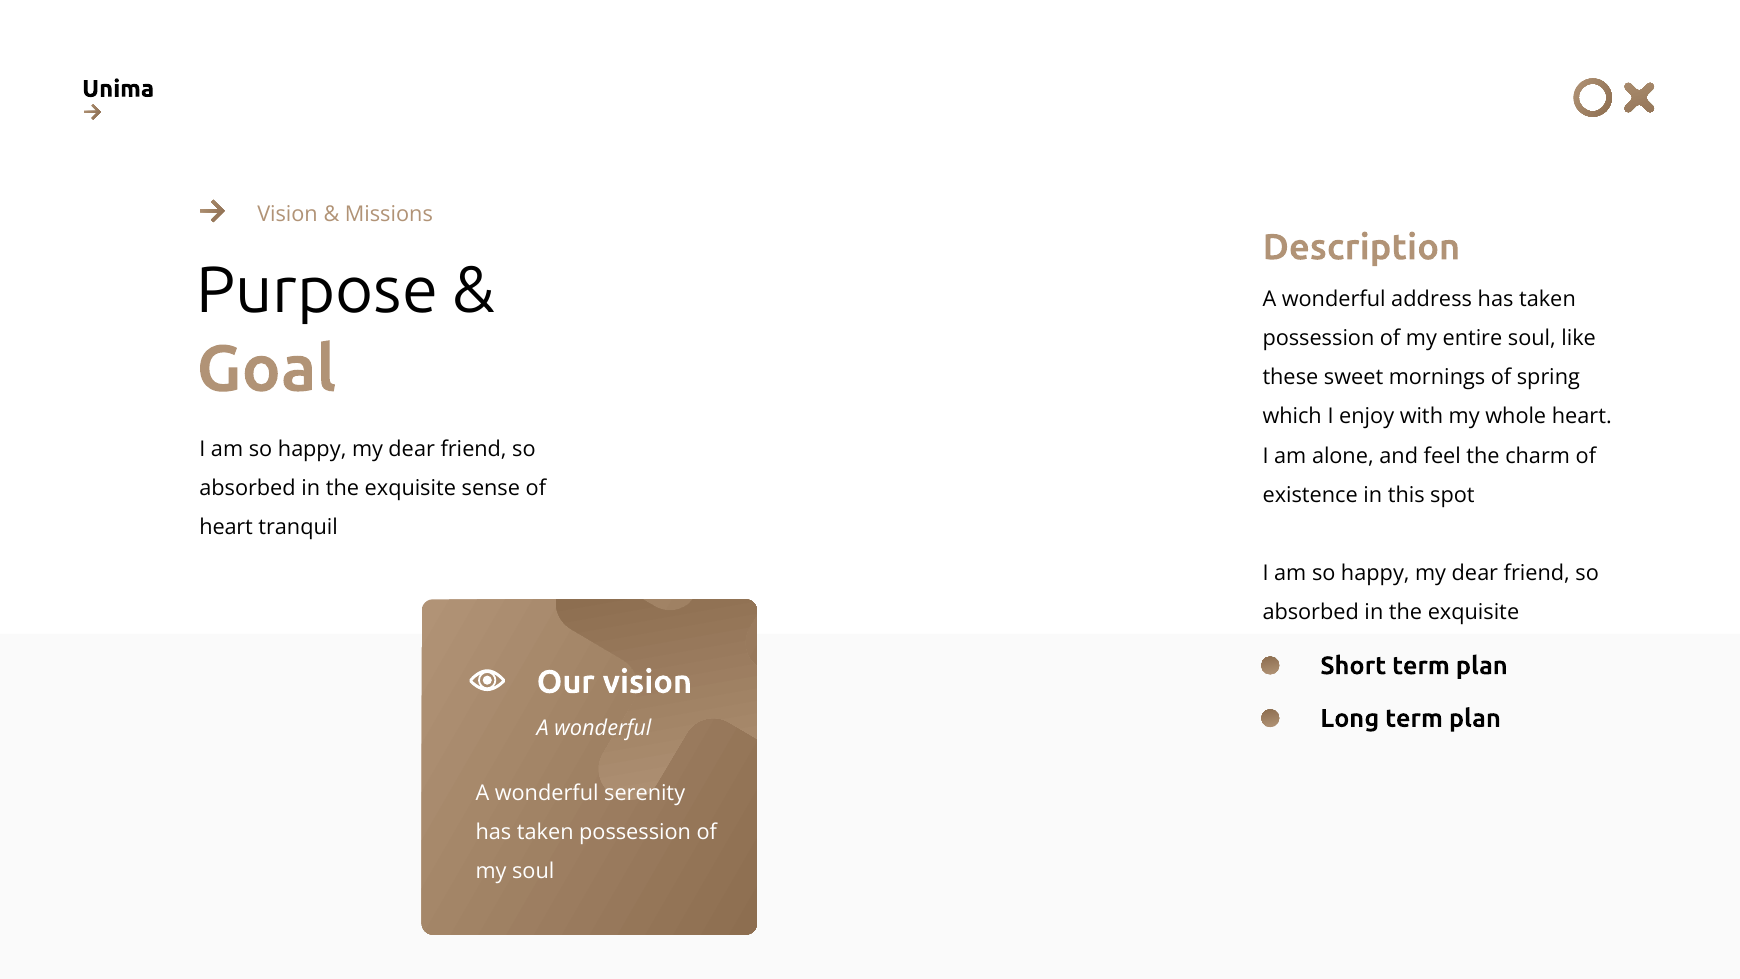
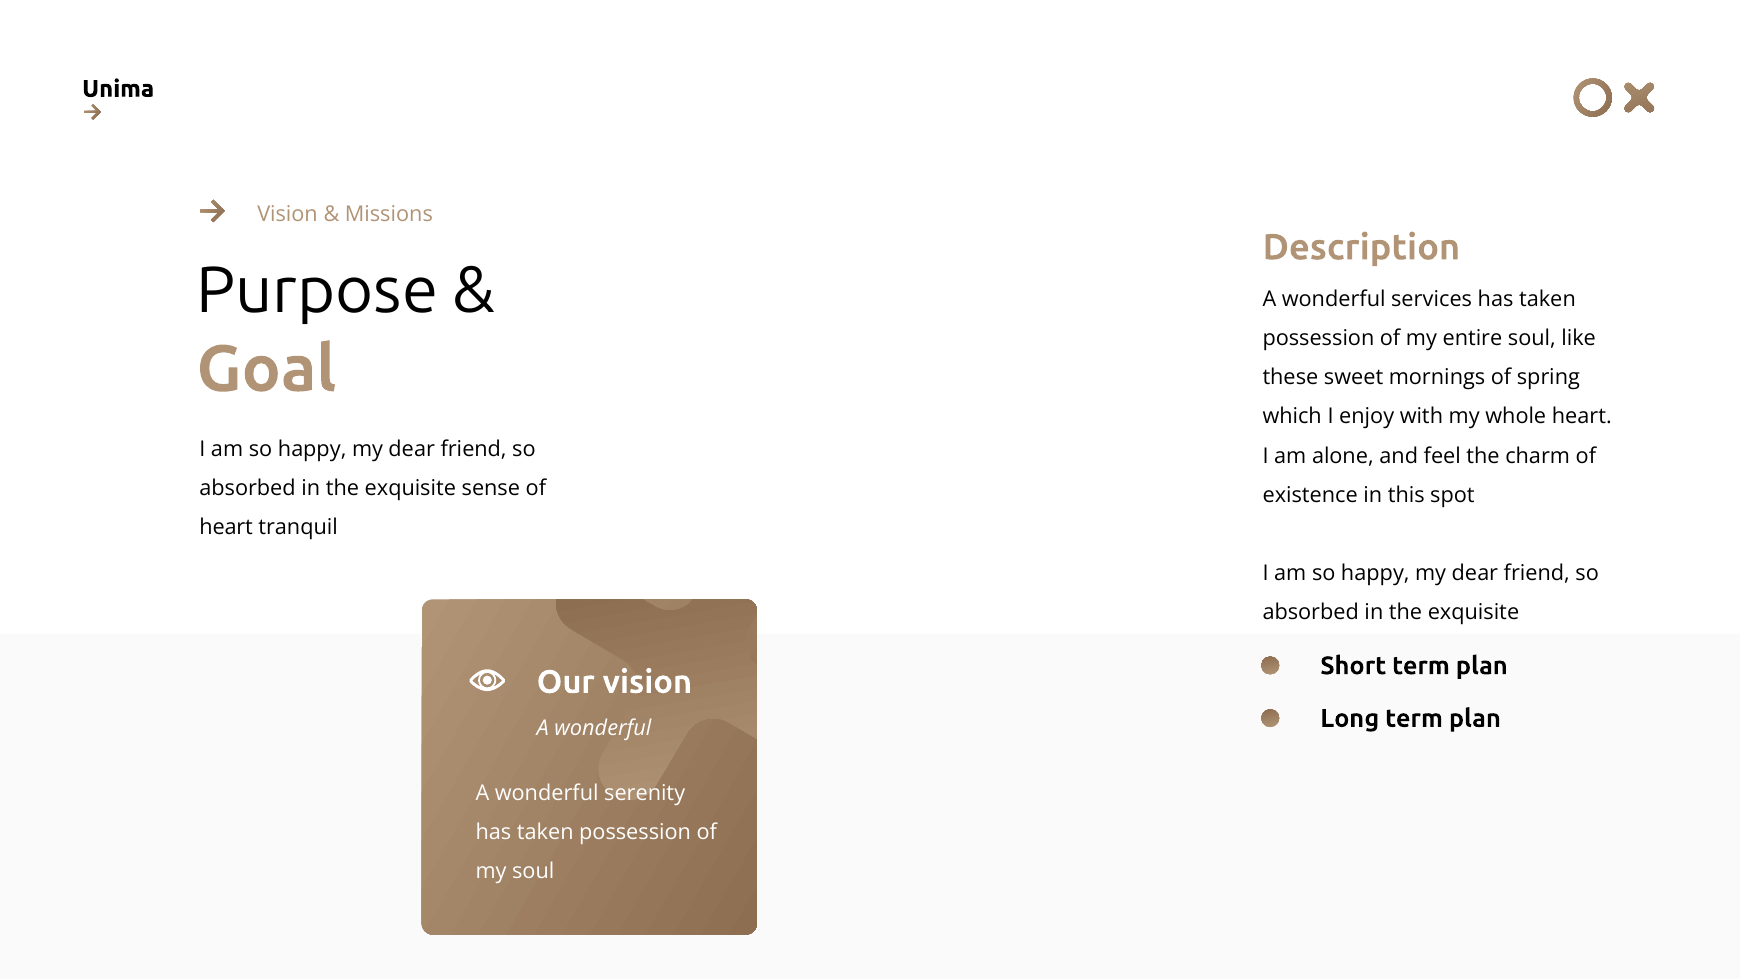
address: address -> services
